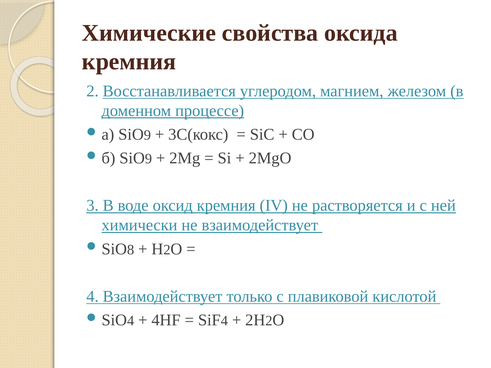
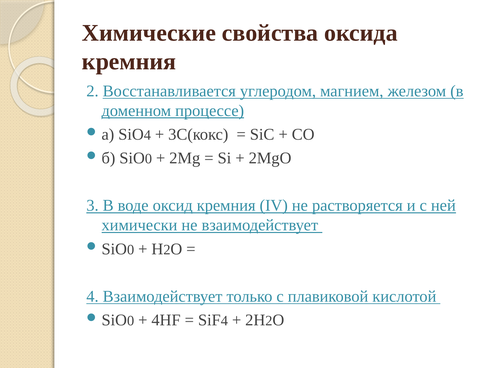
9 at (147, 135): 9 -> 4
9 at (148, 159): 9 -> 0
8 at (131, 250): 8 -> 0
4 at (131, 321): 4 -> 0
